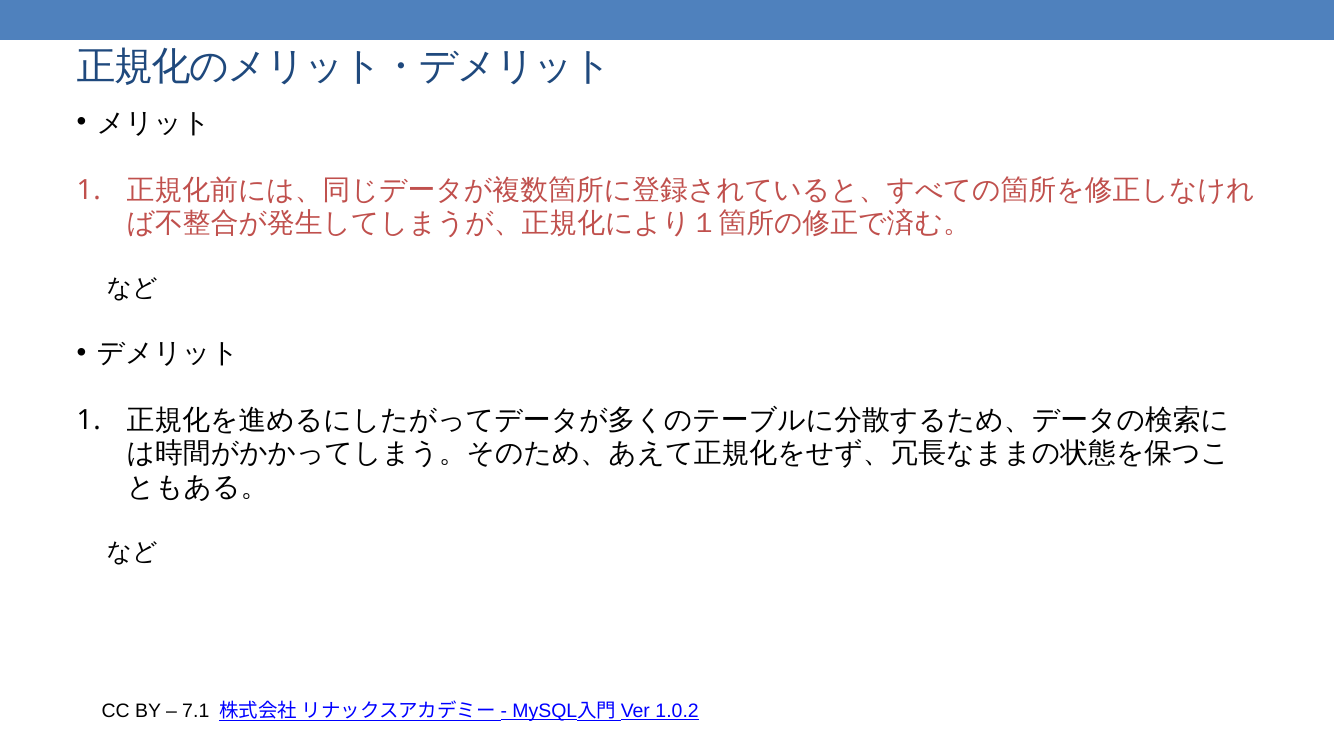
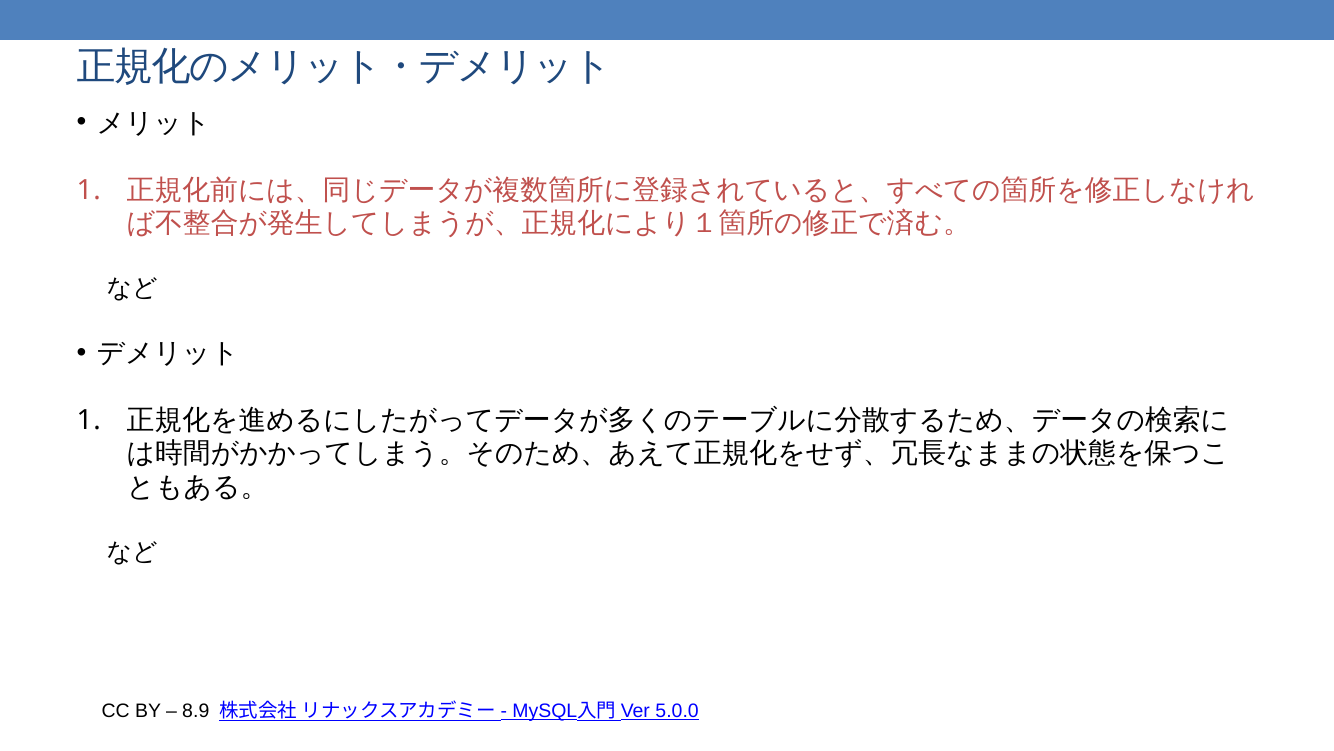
7.1: 7.1 -> 8.9
1.0.2: 1.0.2 -> 5.0.0
